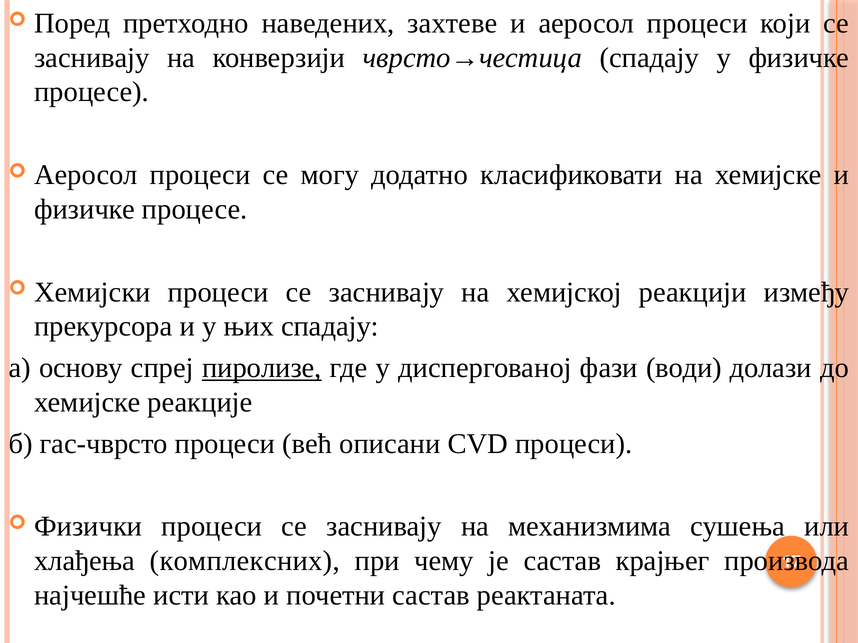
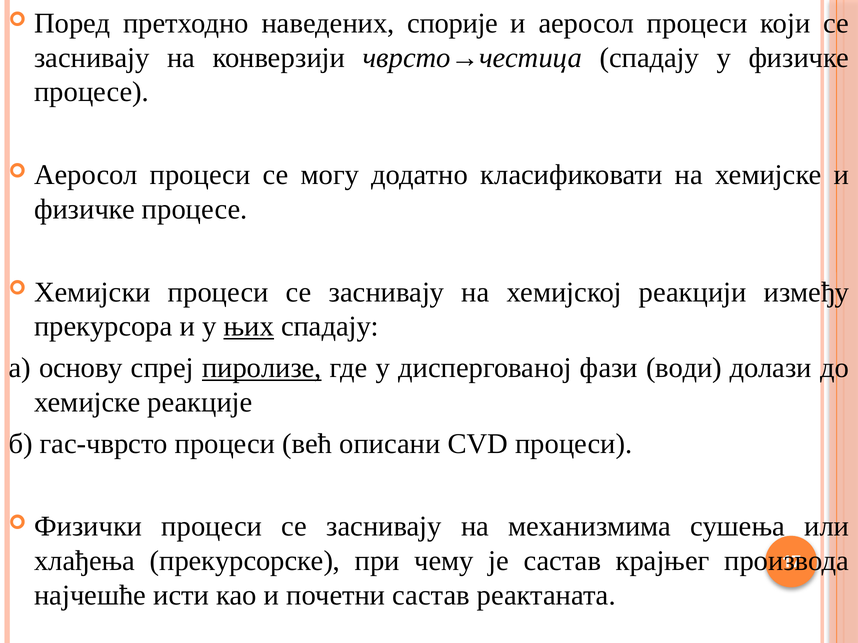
захтеве: захтеве -> спорије
њих underline: none -> present
комплексних: комплексних -> прекурсорске
